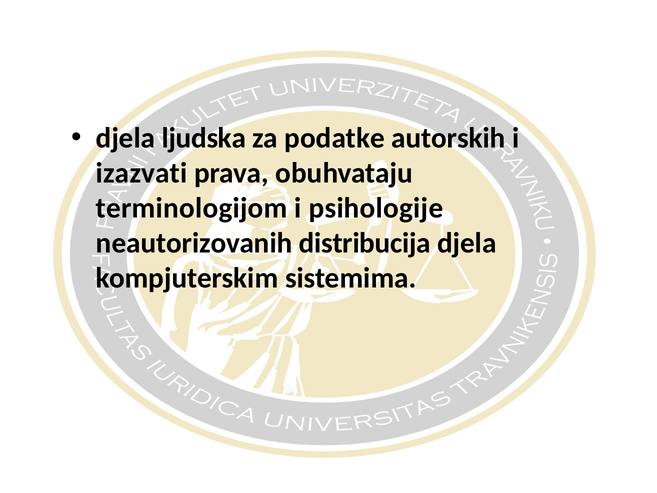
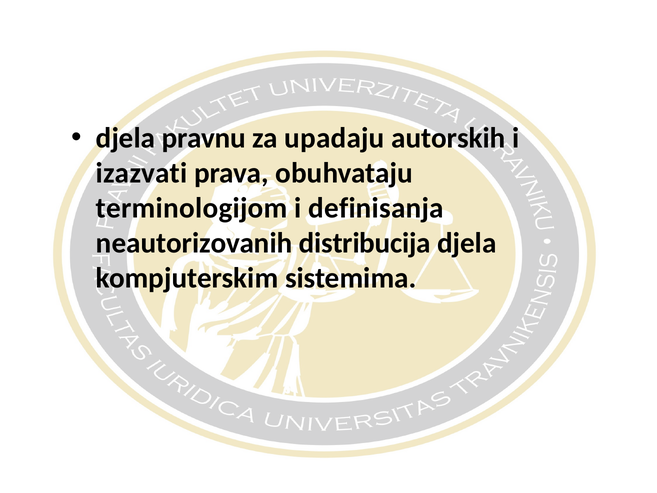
ljudska: ljudska -> pravnu
podatke: podatke -> upadaju
psihologije: psihologije -> definisanja
